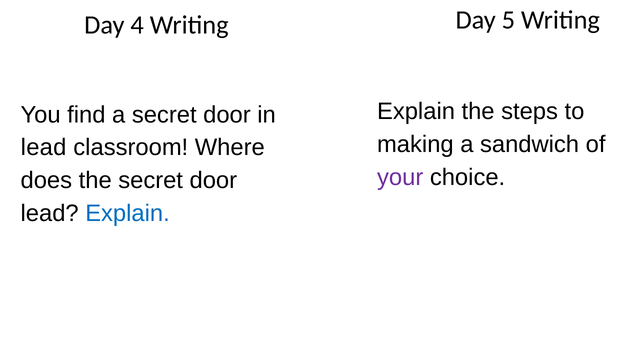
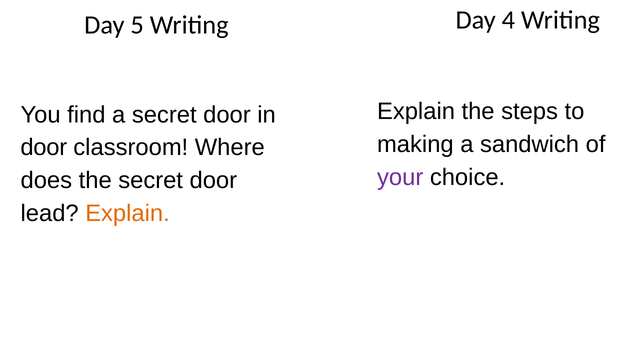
5: 5 -> 4
4: 4 -> 5
lead at (44, 147): lead -> door
Explain at (128, 213) colour: blue -> orange
